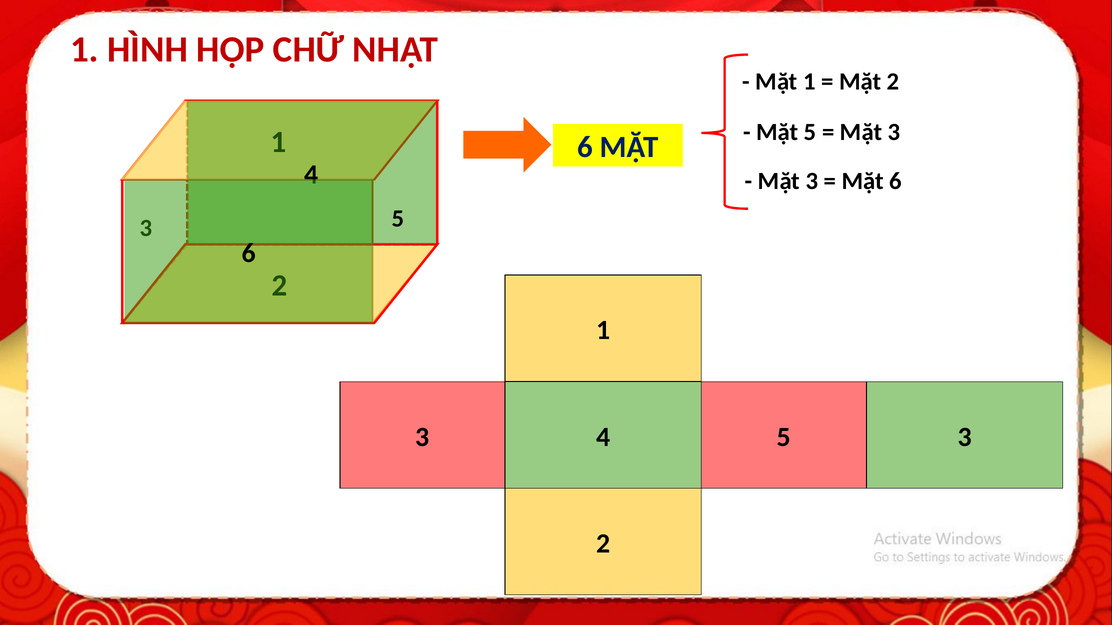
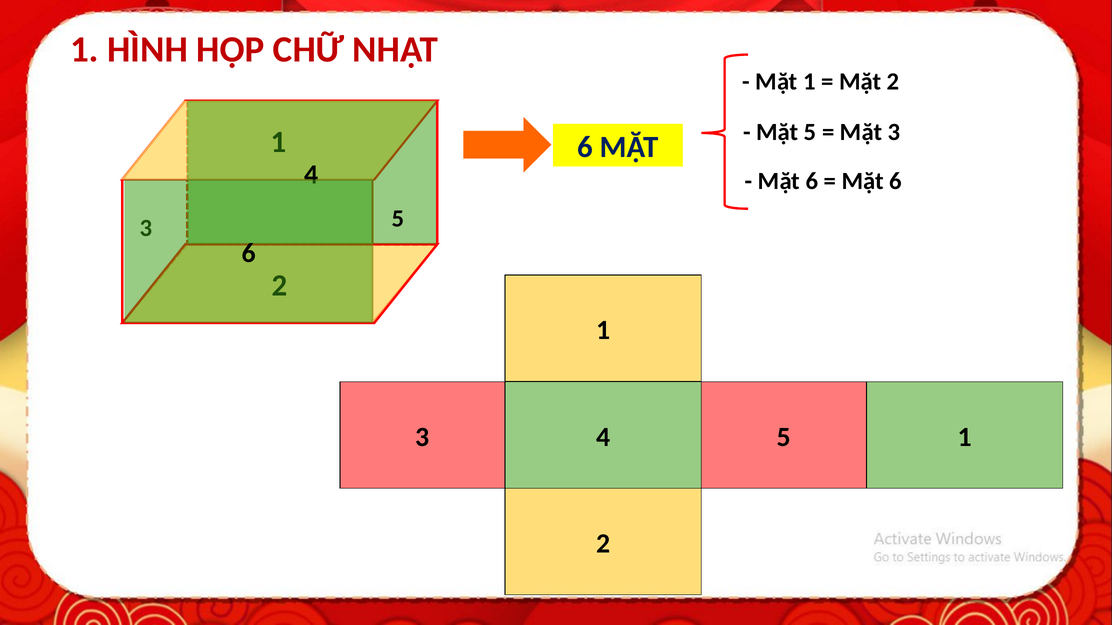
3 at (812, 181): 3 -> 6
3 3: 3 -> 1
